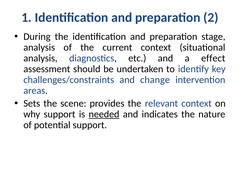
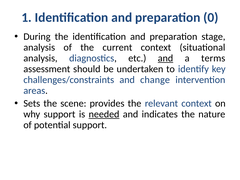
2: 2 -> 0
and at (165, 58) underline: none -> present
effect: effect -> terms
